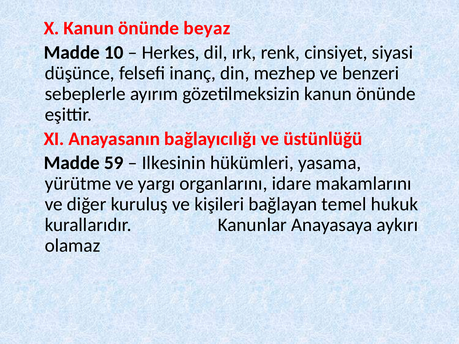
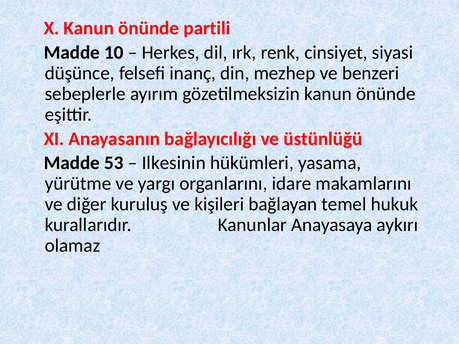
beyaz: beyaz -> partili
59: 59 -> 53
